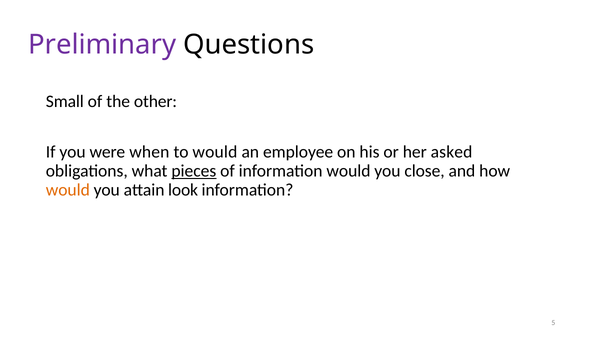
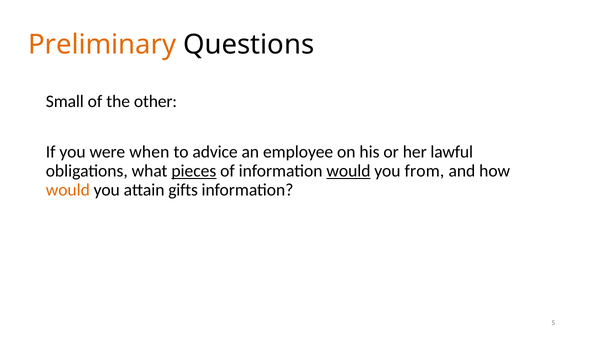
Preliminary colour: purple -> orange
to would: would -> advice
asked: asked -> lawful
would at (348, 171) underline: none -> present
close: close -> from
look: look -> gifts
